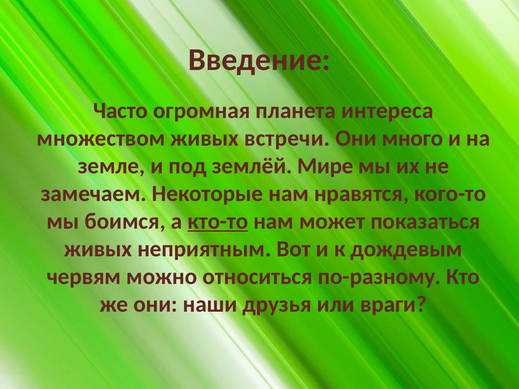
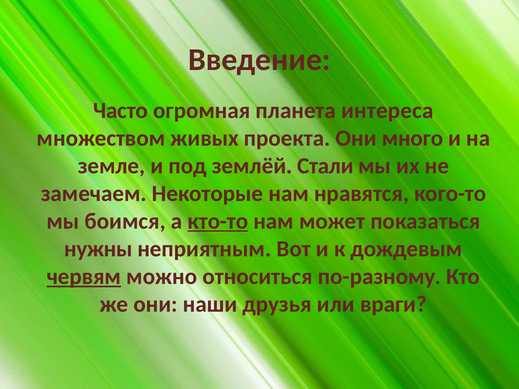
встречи: встречи -> проекта
Мире: Мире -> Стали
живых at (98, 249): живых -> нужны
червям underline: none -> present
